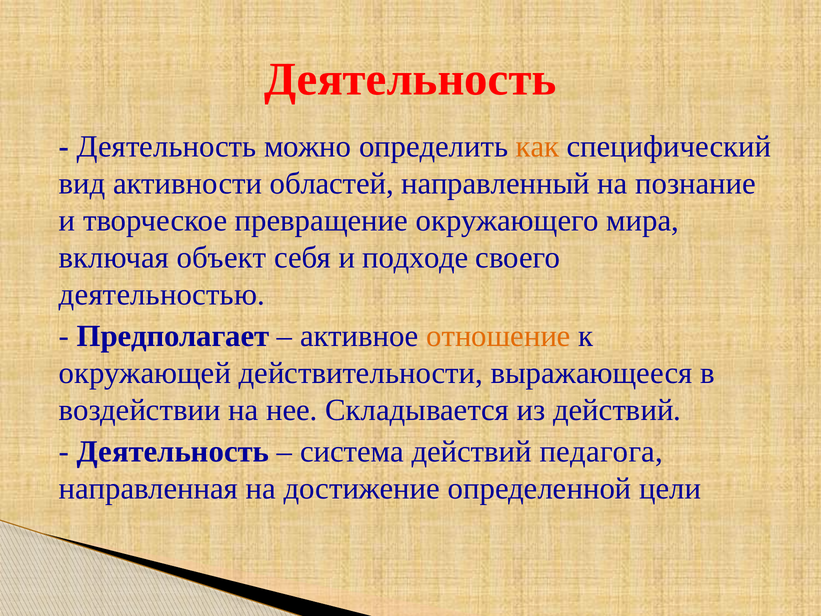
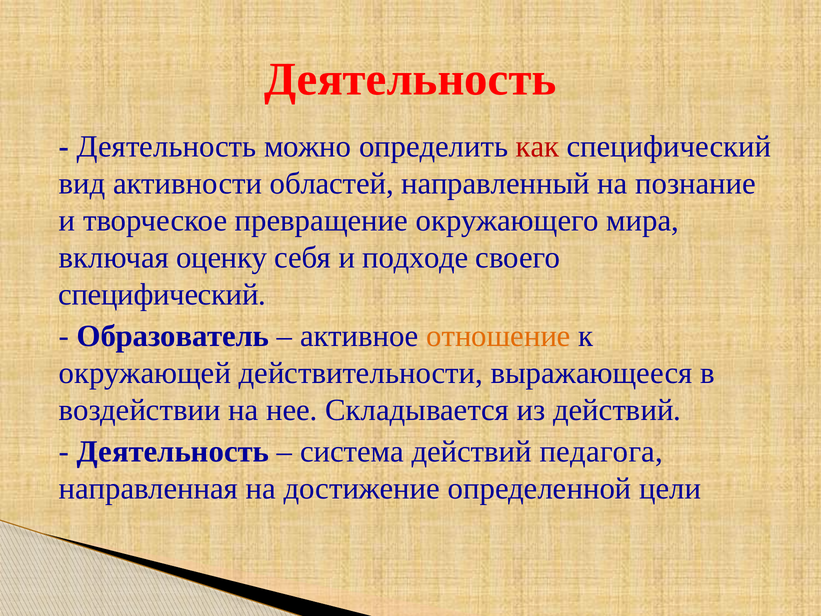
как colour: orange -> red
объект: объект -> оценку
деятельностью at (162, 294): деятельностью -> специфический
Предполагает: Предполагает -> Образователь
